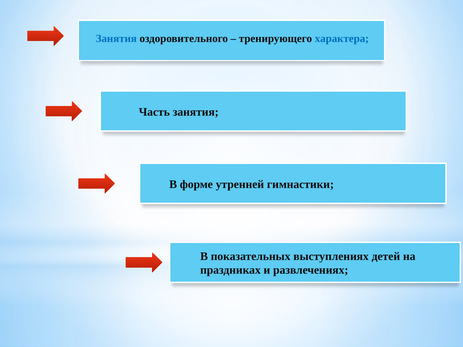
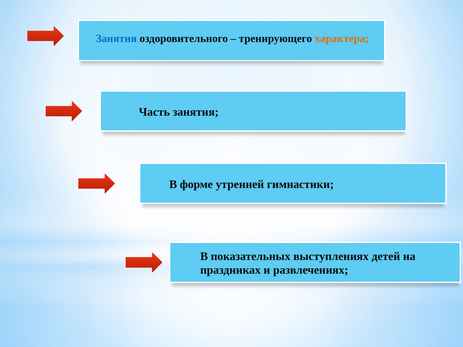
характера colour: blue -> orange
